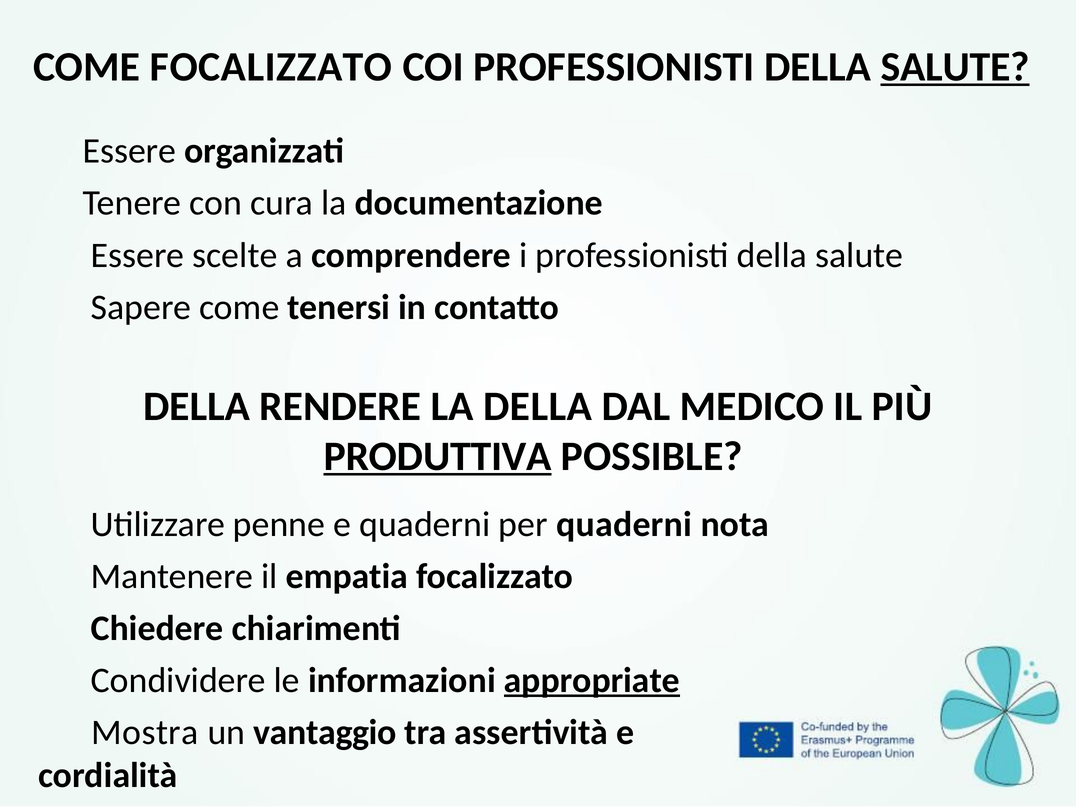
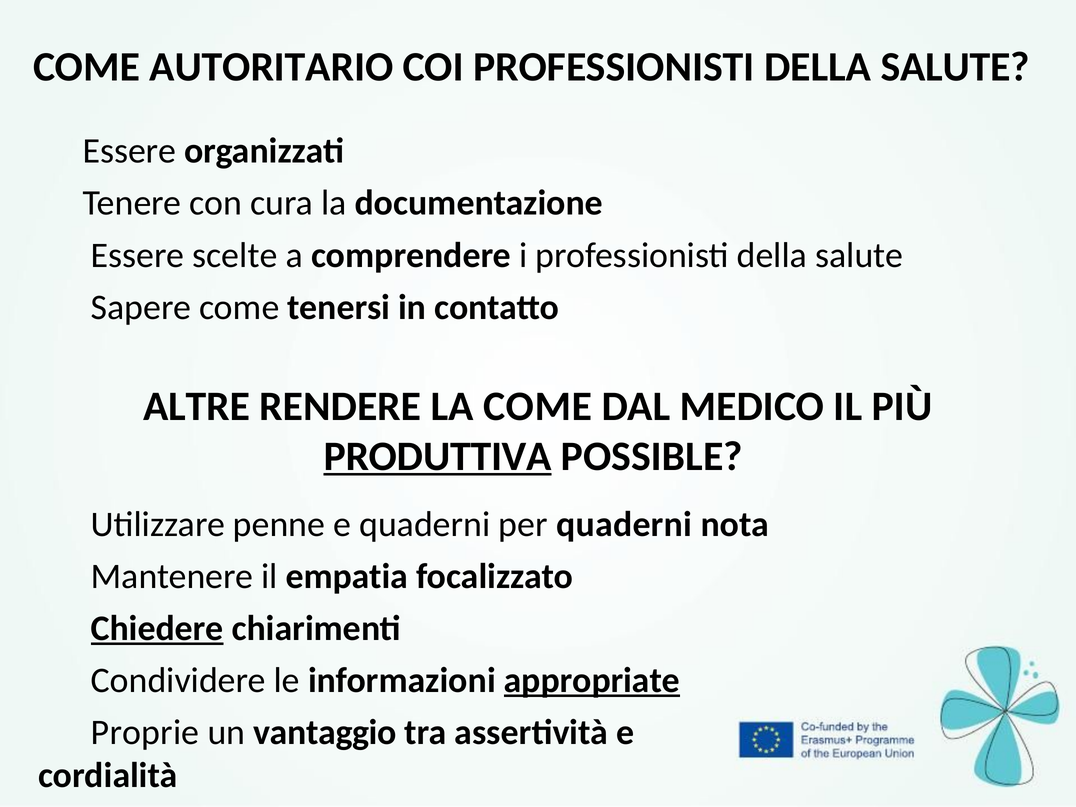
COME FOCALIZZATO: FOCALIZZATO -> AUTORITARIO
SALUTE at (955, 67) underline: present -> none
DELLA at (197, 406): DELLA -> ALTRE
LA DELLA: DELLA -> COME
Chiedere underline: none -> present
Mostra: Mostra -> Proprie
